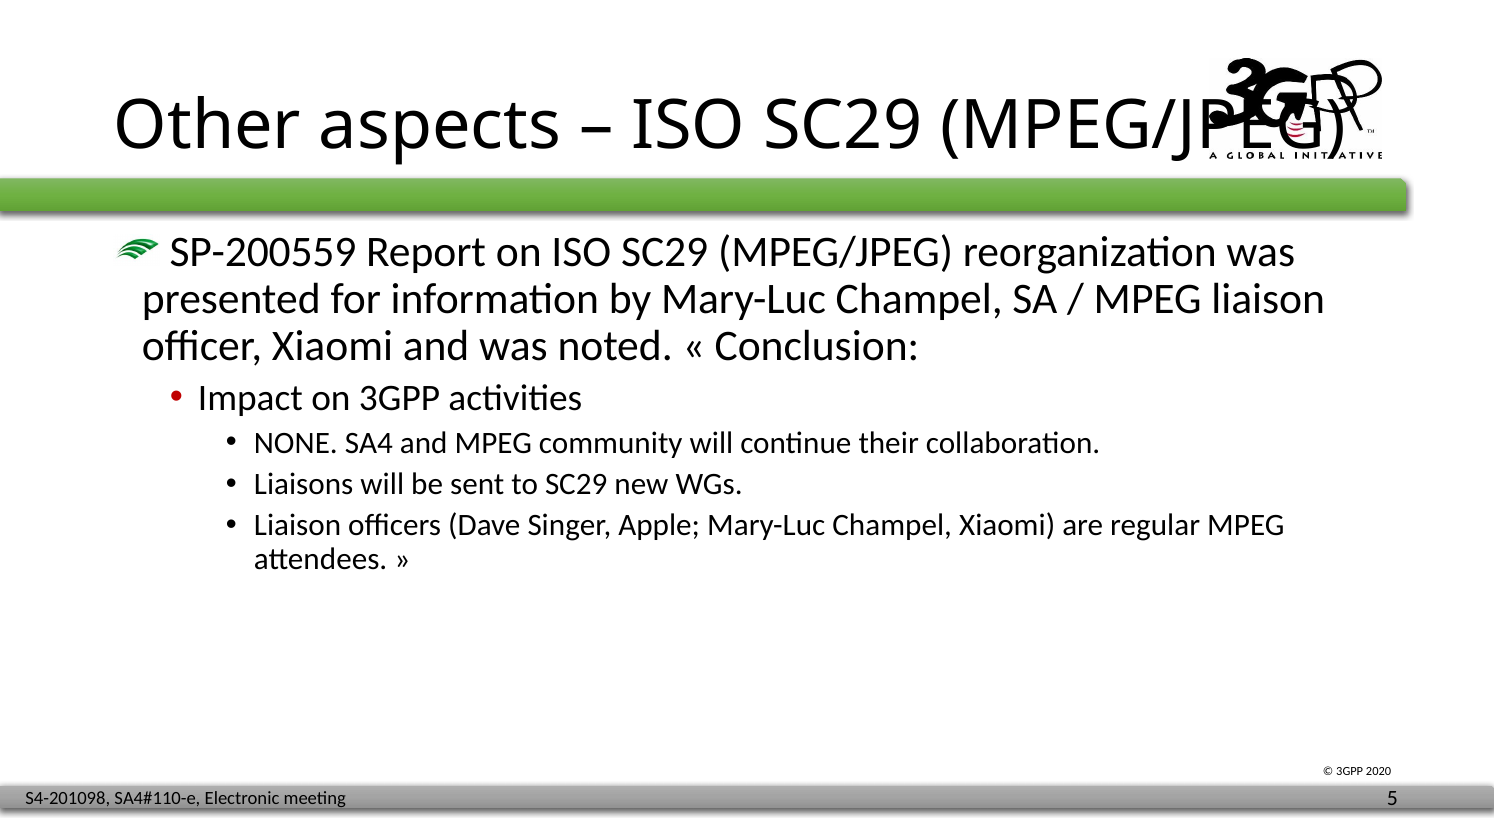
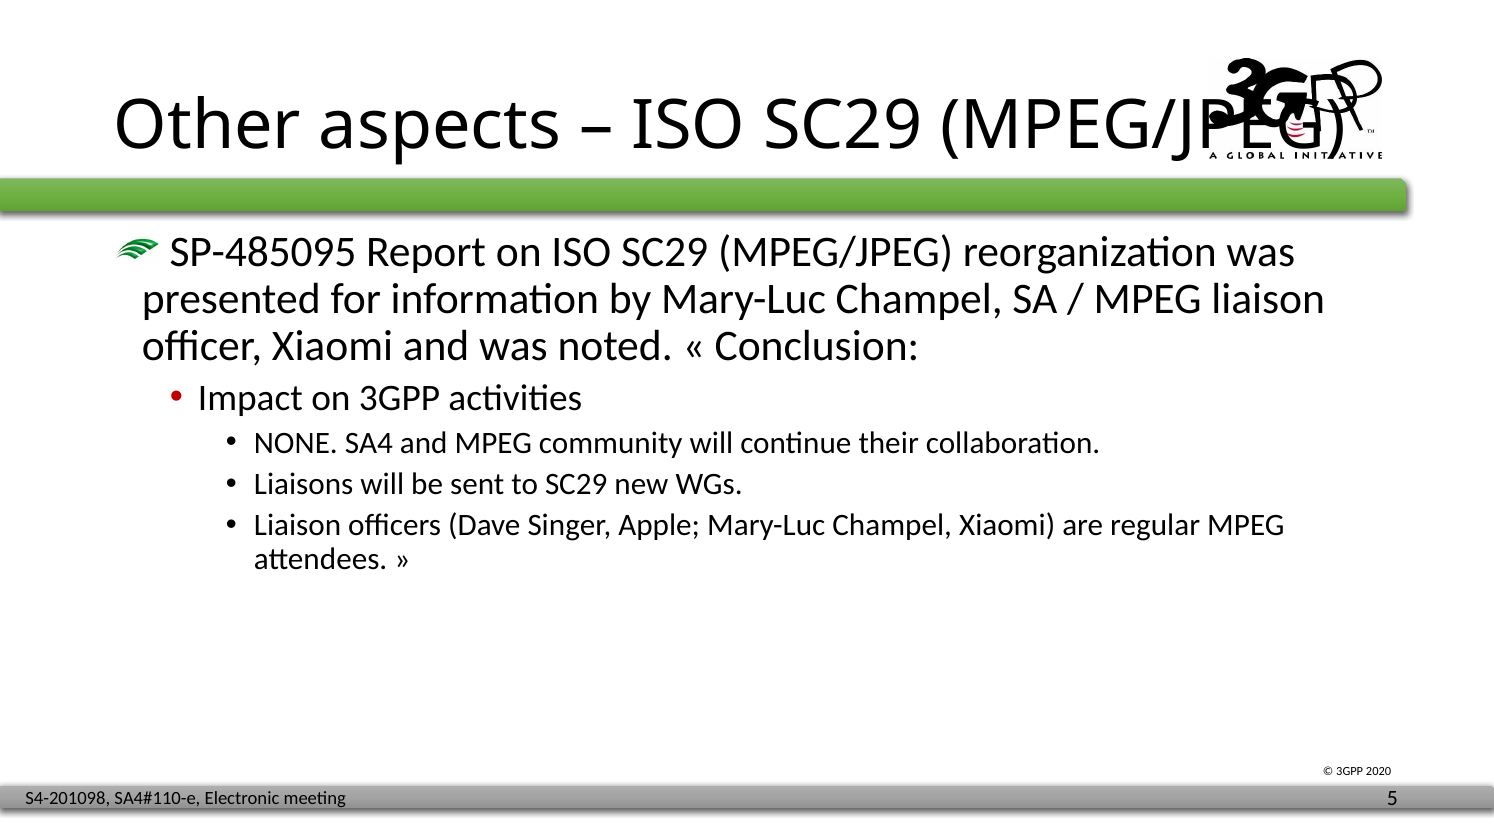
SP-200559: SP-200559 -> SP-485095
